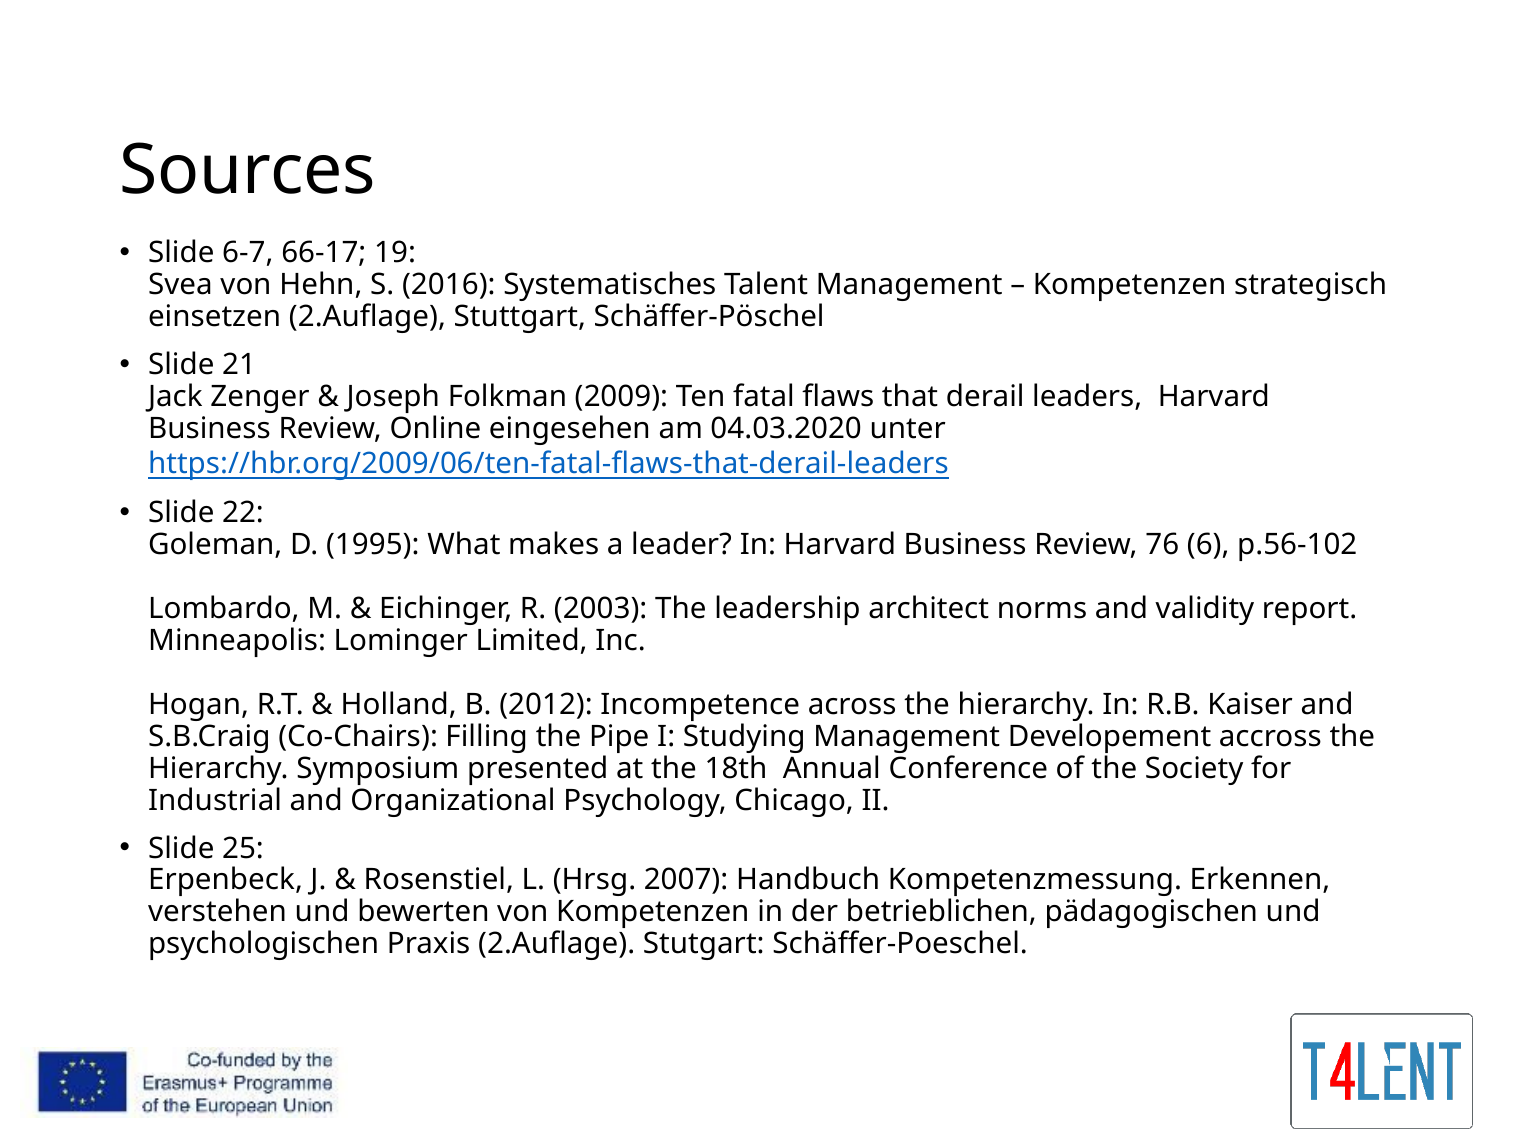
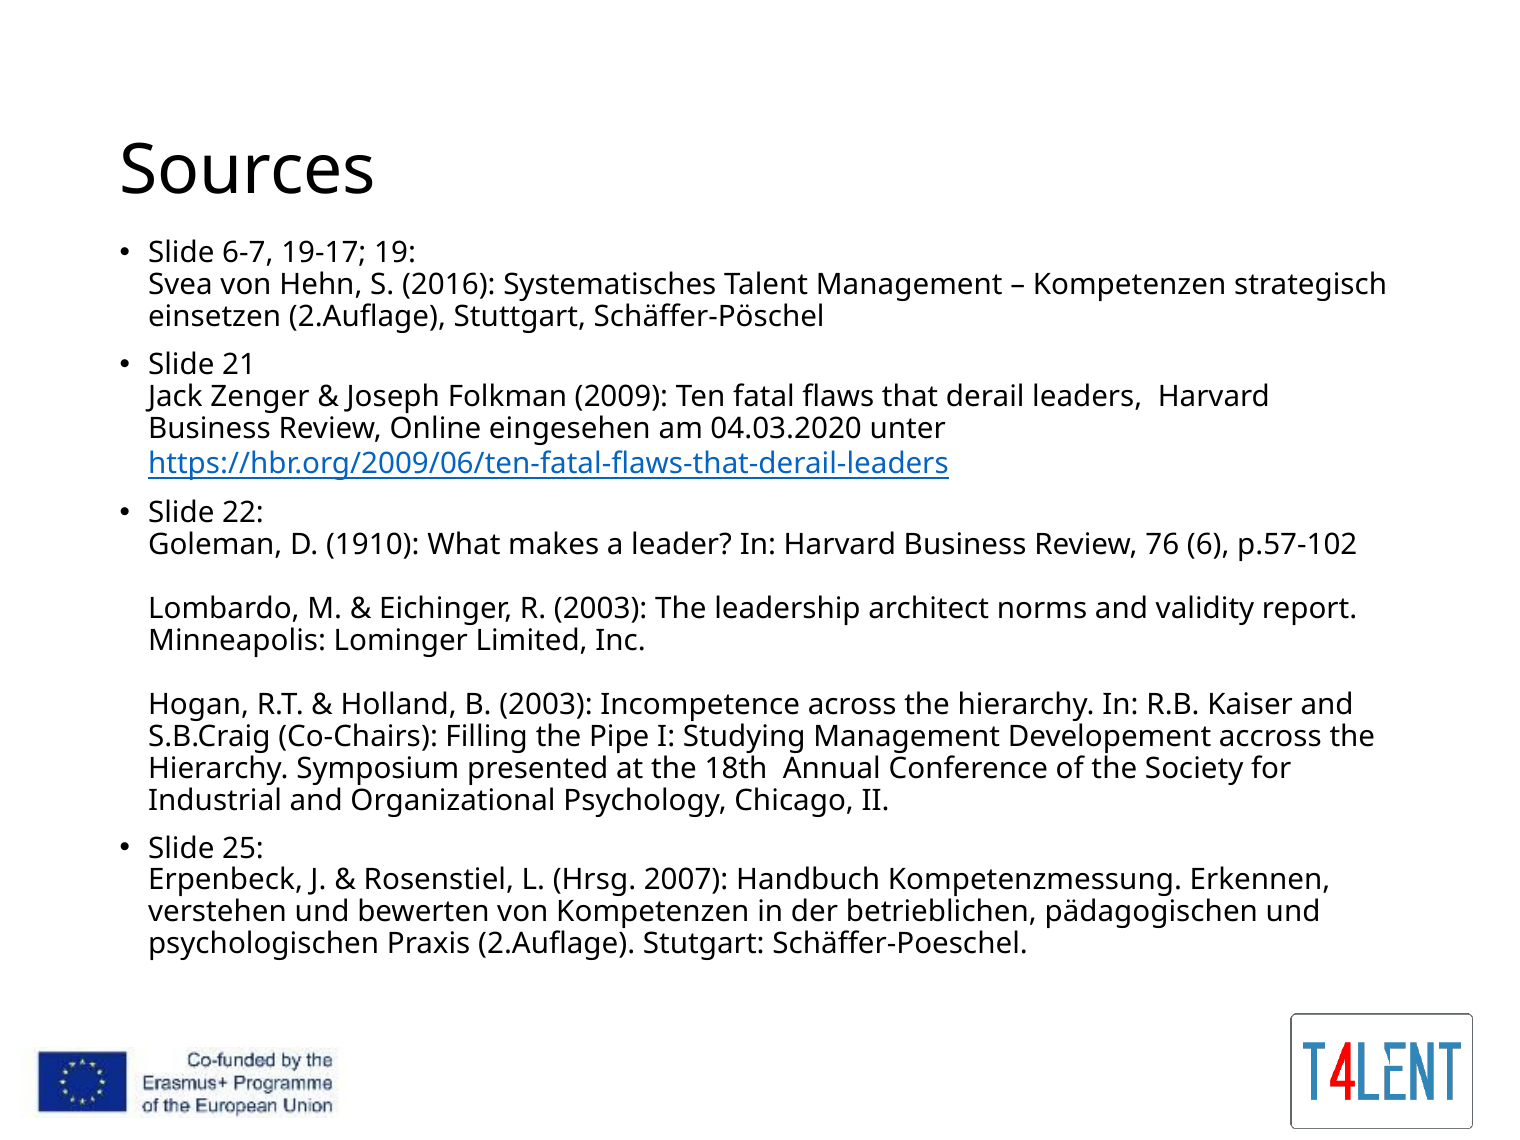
66-17: 66-17 -> 19-17
1995: 1995 -> 1910
p.56-102: p.56-102 -> p.57-102
B 2012: 2012 -> 2003
